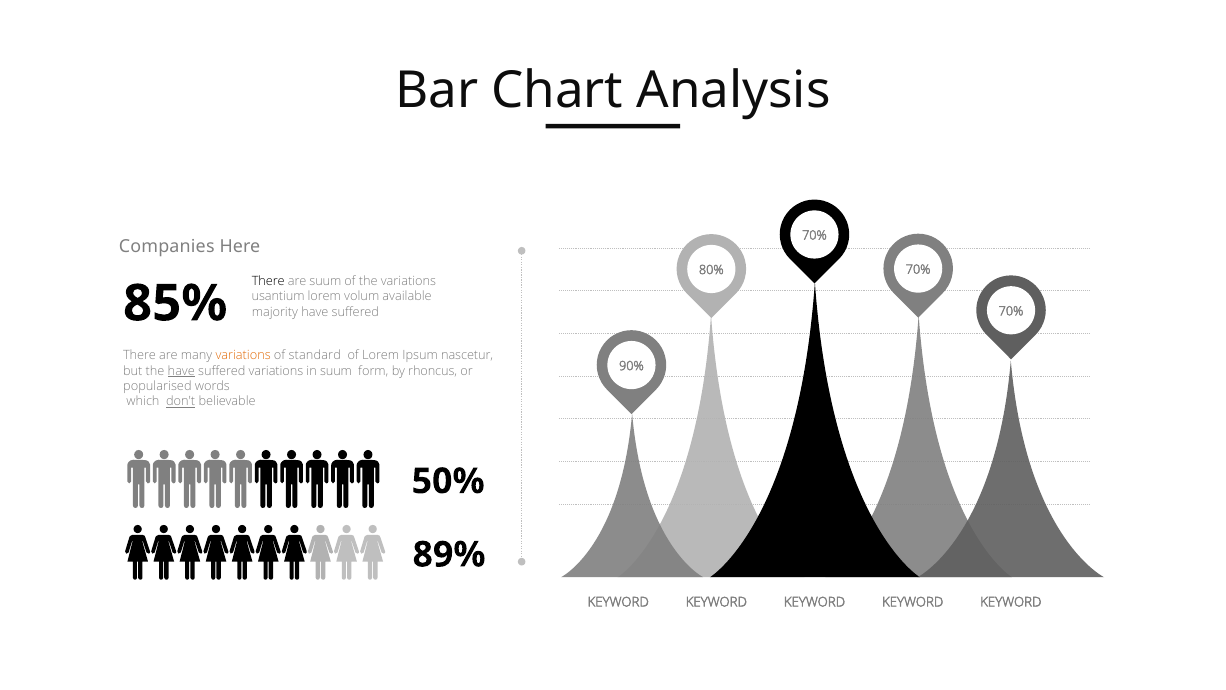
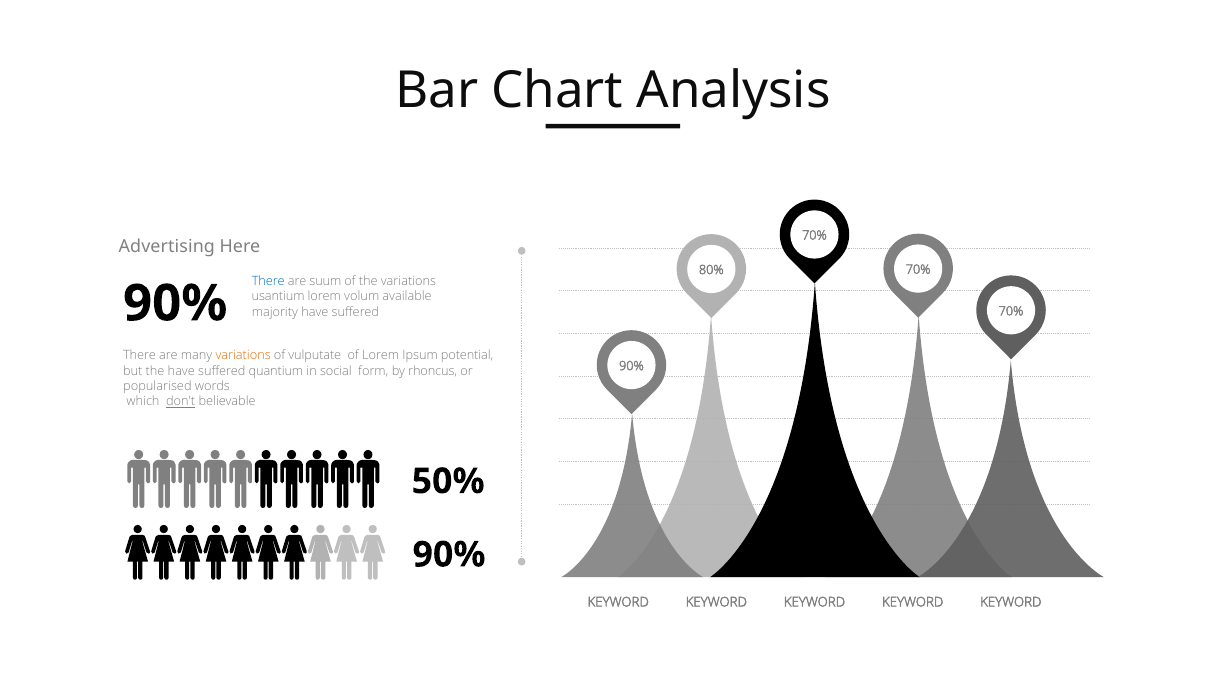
Companies: Companies -> Advertising
There at (268, 281) colour: black -> blue
85% at (175, 303): 85% -> 90%
standard: standard -> vulputate
nascetur: nascetur -> potential
have at (181, 371) underline: present -> none
suffered variations: variations -> quantium
in suum: suum -> social
89% at (449, 555): 89% -> 90%
